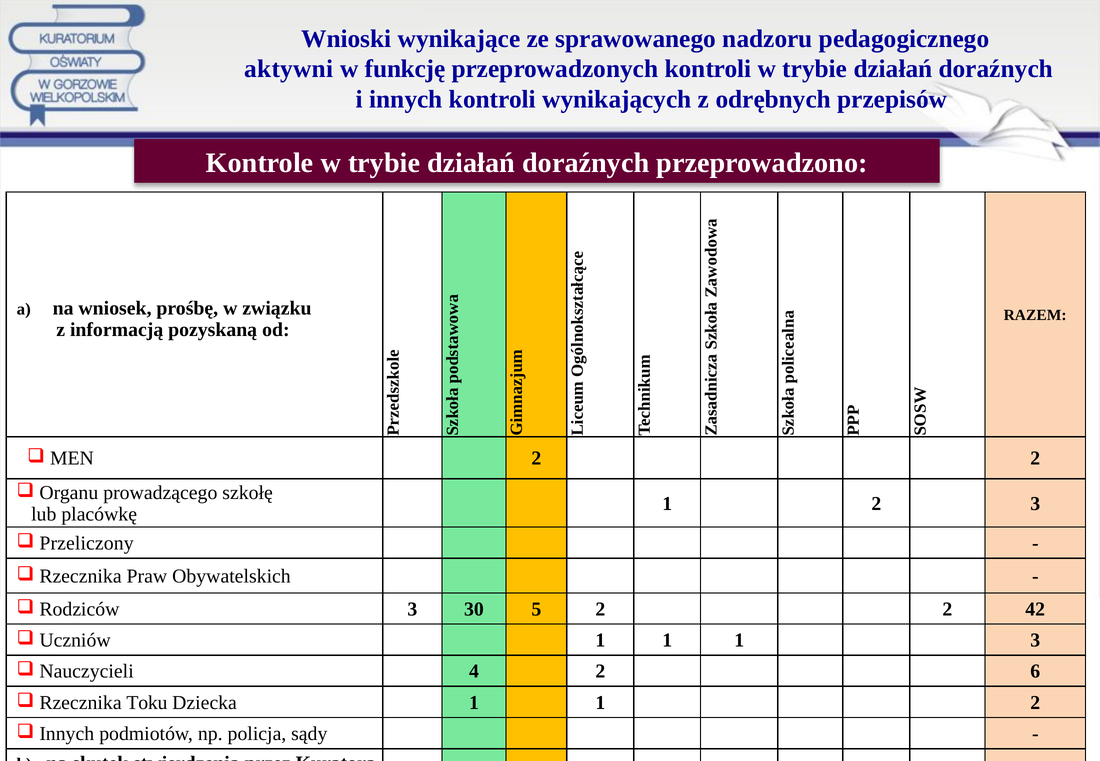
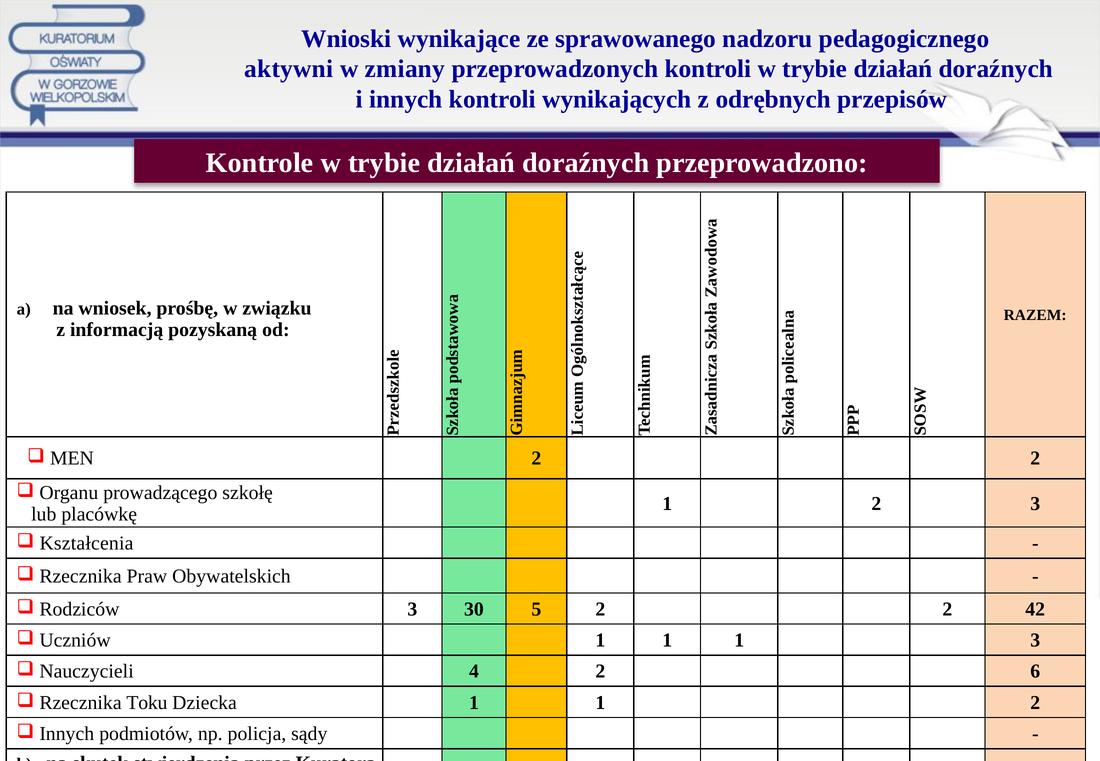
funkcję: funkcję -> zmiany
Przeliczony: Przeliczony -> Kształcenia
